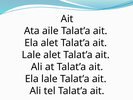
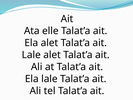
aile: aile -> elle
